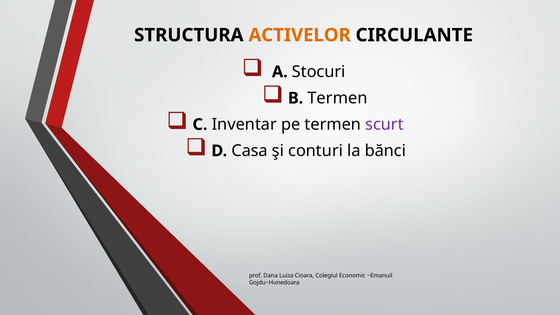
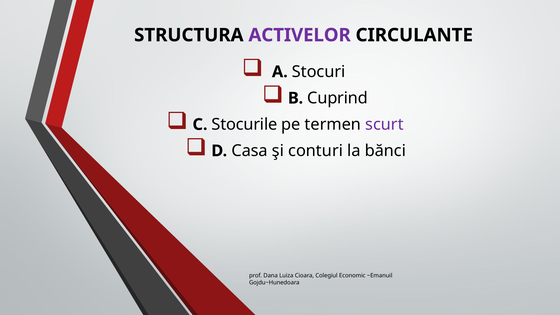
ACTIVELOR colour: orange -> purple
B Termen: Termen -> Cuprind
Inventar: Inventar -> Stocurile
